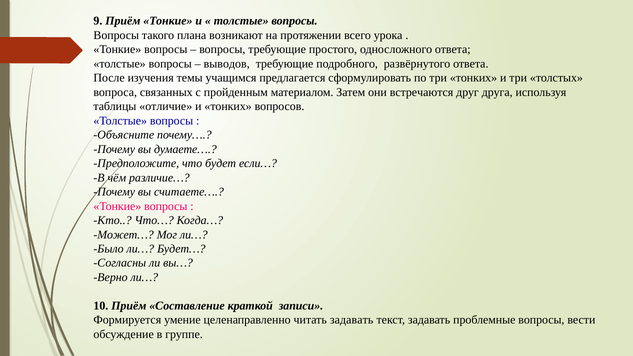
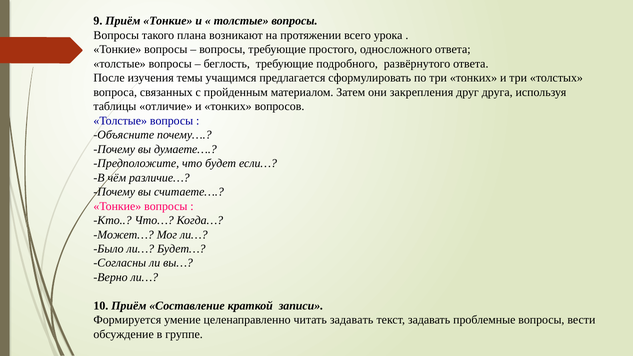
выводов: выводов -> беглость
встречаются: встречаются -> закрепления
